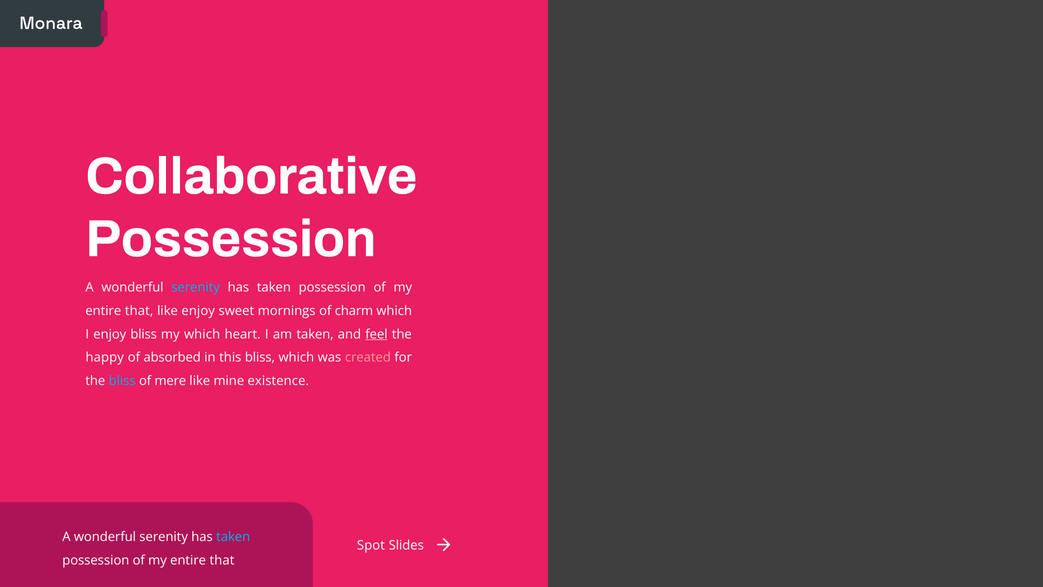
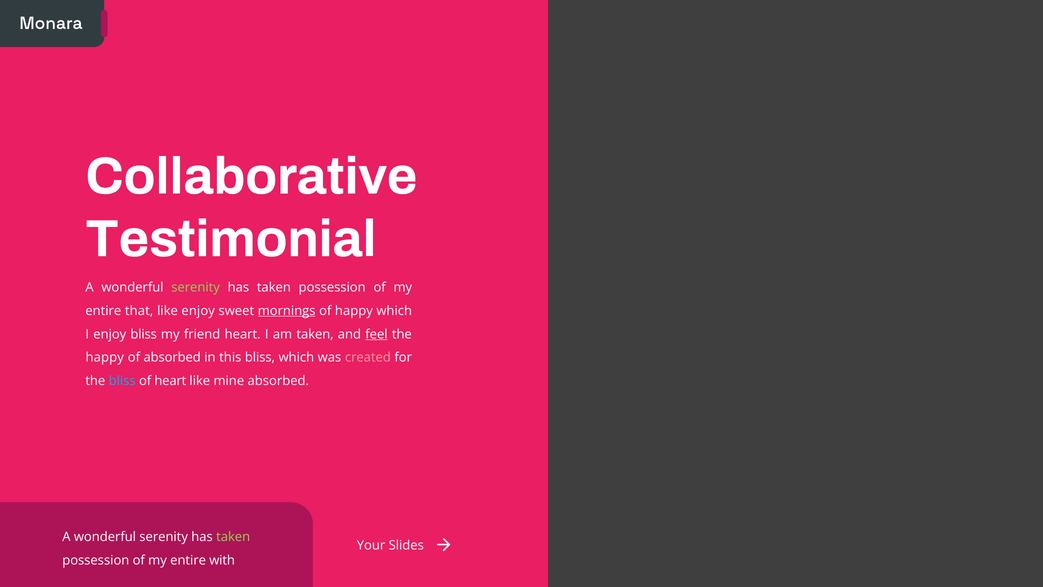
Possession at (231, 239): Possession -> Testimonial
serenity at (196, 287) colour: light blue -> light green
mornings underline: none -> present
of charm: charm -> happy
my which: which -> friend
of mere: mere -> heart
mine existence: existence -> absorbed
taken at (233, 537) colour: light blue -> light green
Spot: Spot -> Your
that at (222, 560): that -> with
